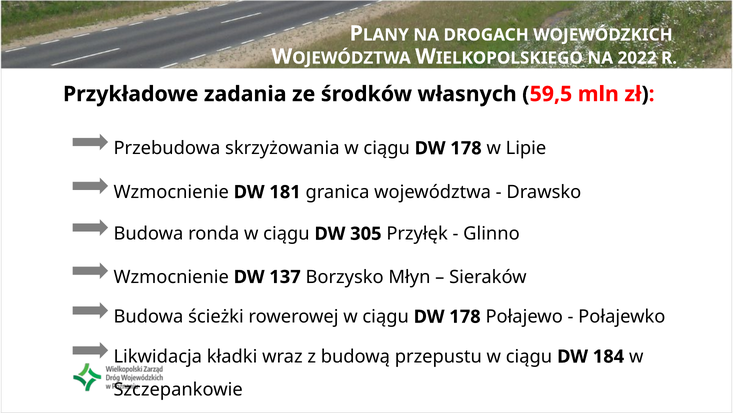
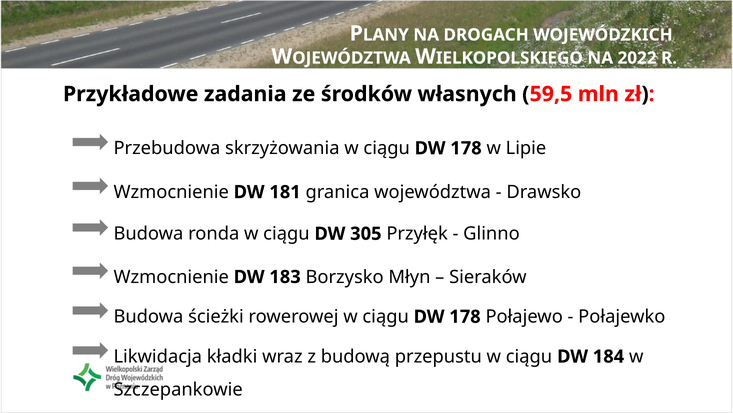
137: 137 -> 183
